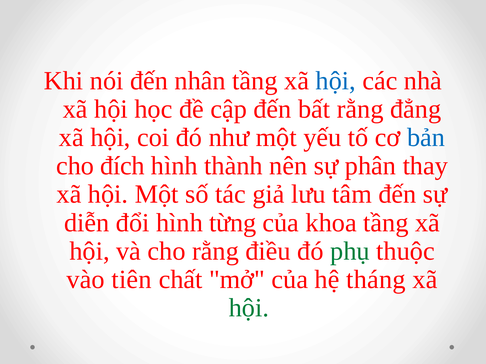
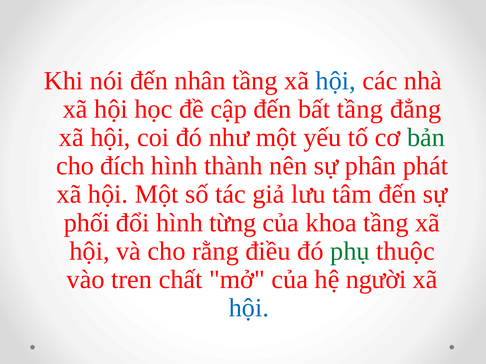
bất rằng: rằng -> tầng
bản colour: blue -> green
thay: thay -> phát
diễn: diễn -> phối
tiên: tiên -> tren
tháng: tháng -> người
hội at (249, 308) colour: green -> blue
